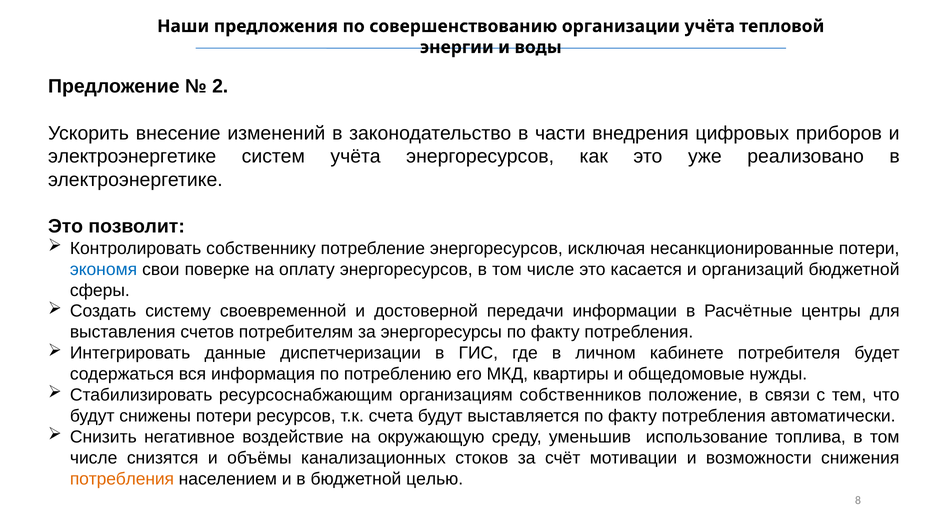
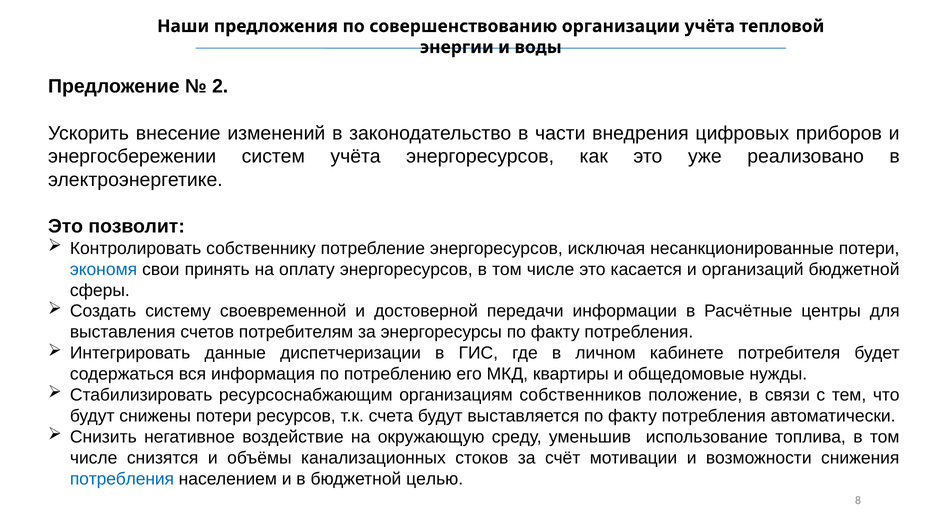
электроэнергетике at (132, 157): электроэнергетике -> энергосбережении
поверке: поверке -> принять
потребления at (122, 479) colour: orange -> blue
